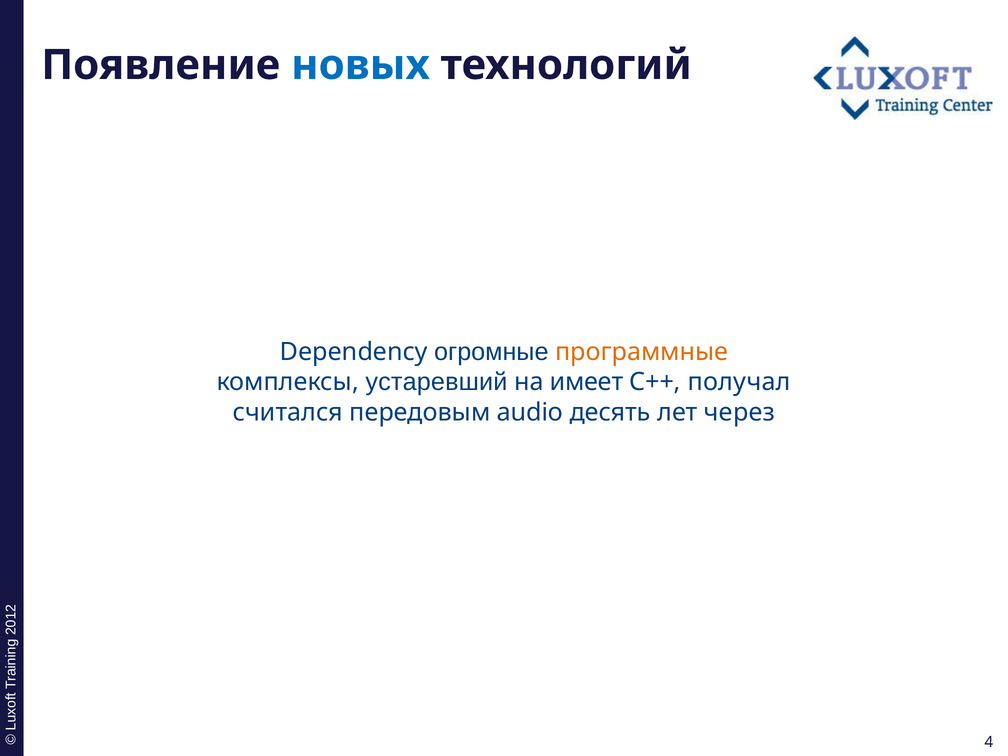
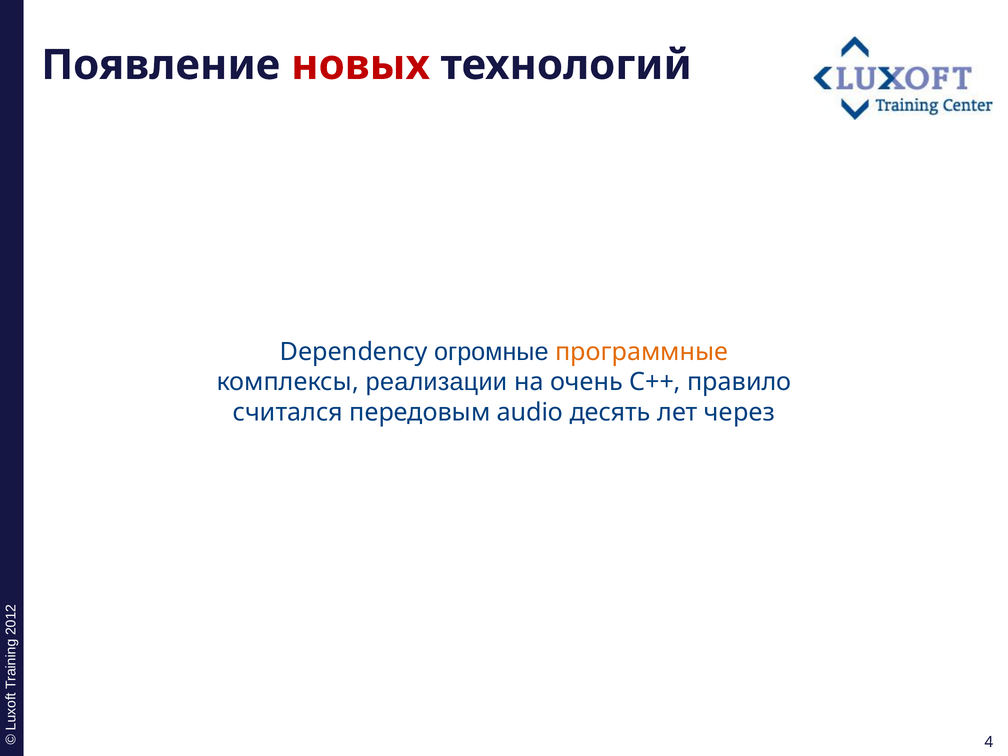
новых colour: blue -> red
устаревший: устаревший -> реализации
имеет: имеет -> очень
получал: получал -> правило
